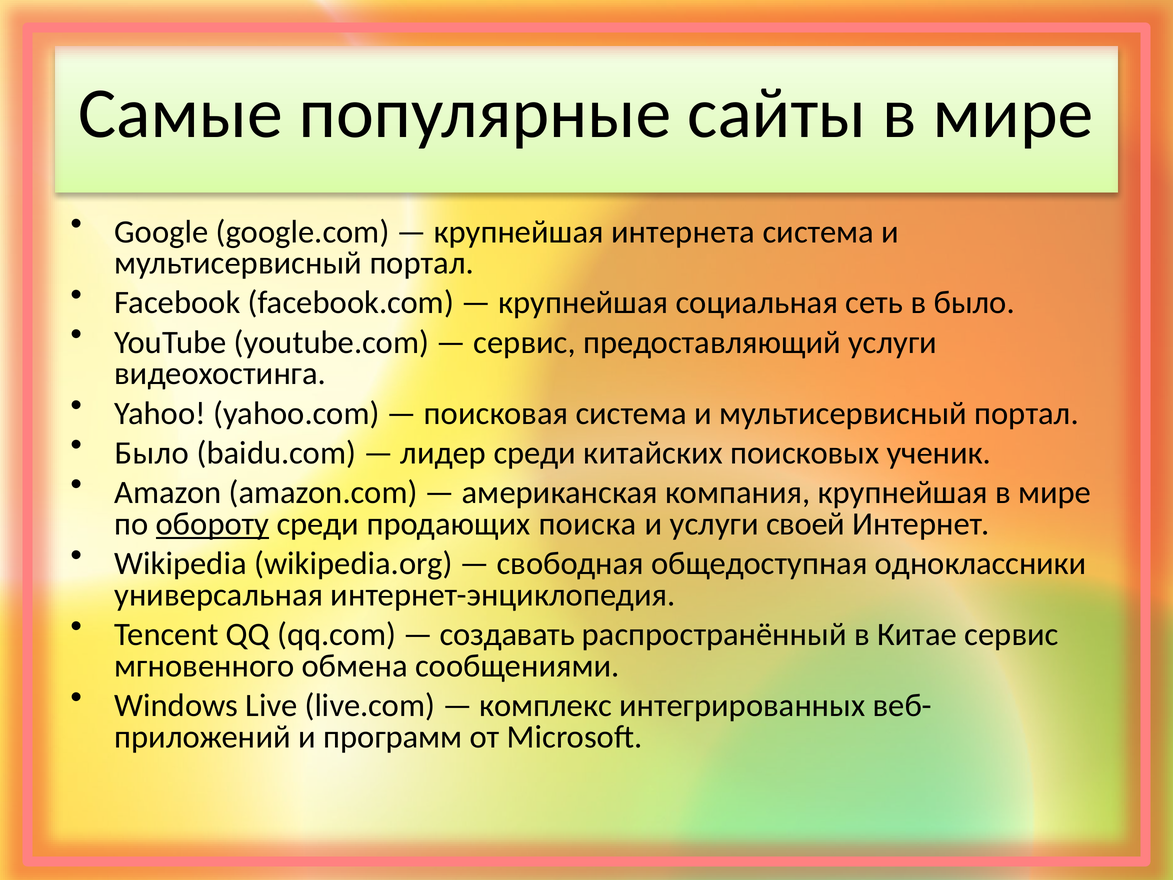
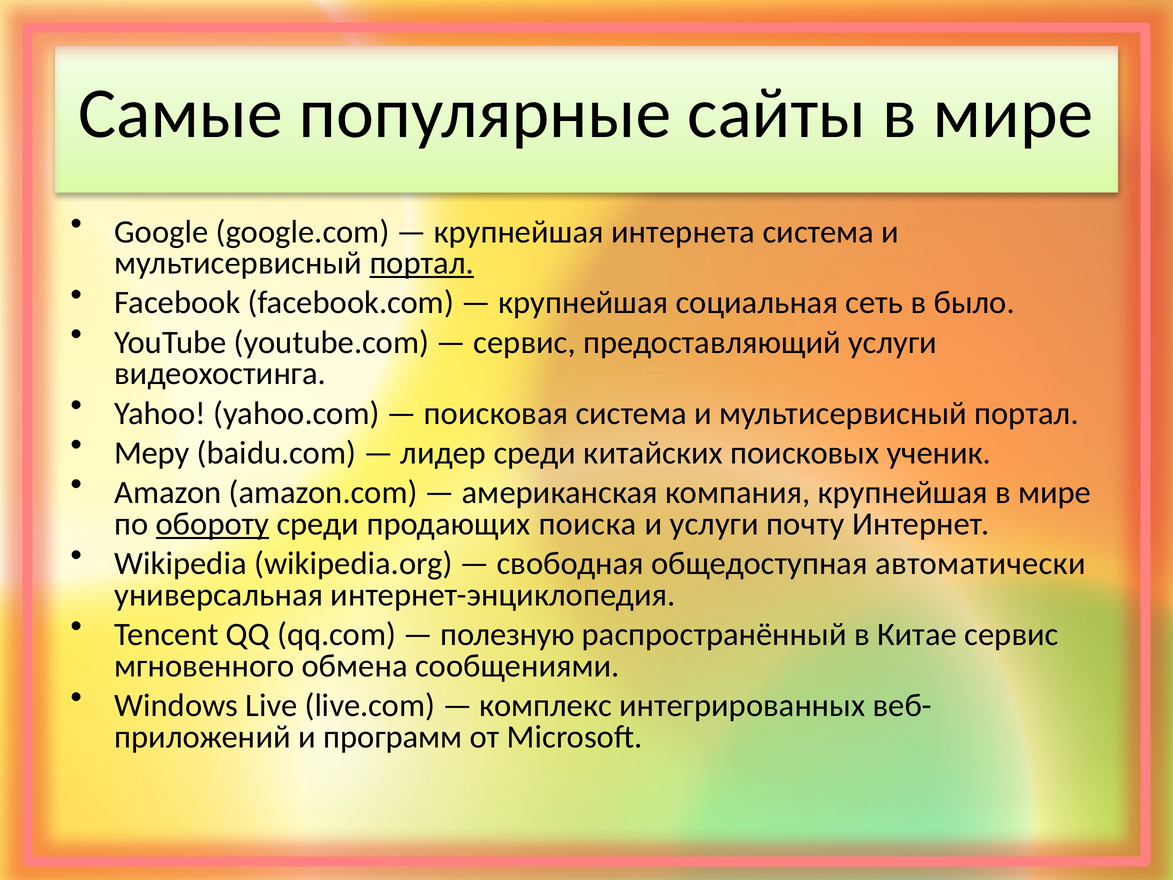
портал at (422, 263) underline: none -> present
Было at (152, 453): Было -> Меру
своей: своей -> почту
одноклассники: одноклассники -> автоматически
создавать: создавать -> полезную
